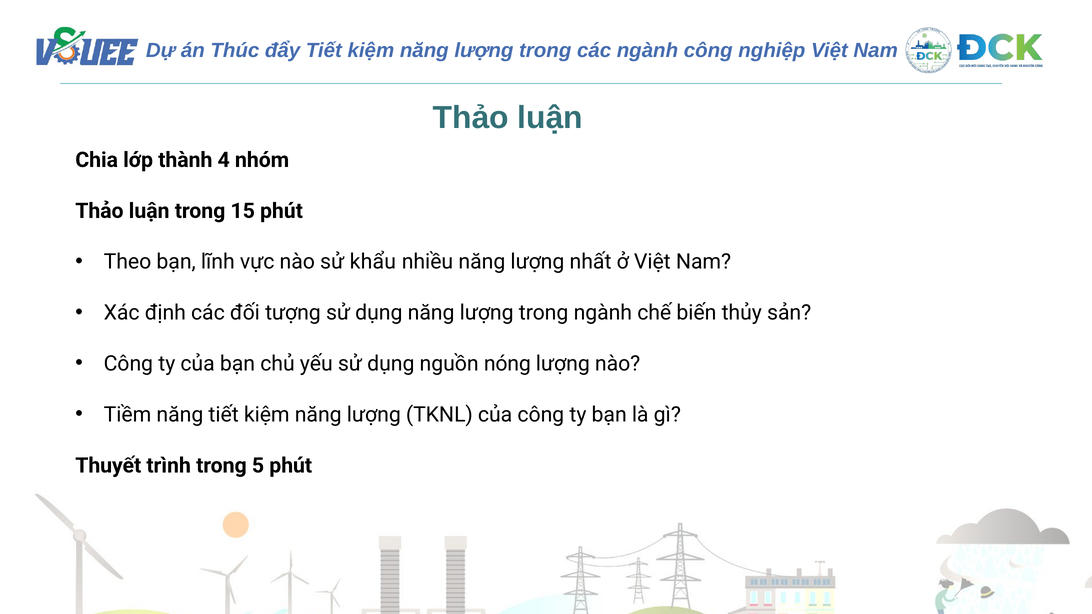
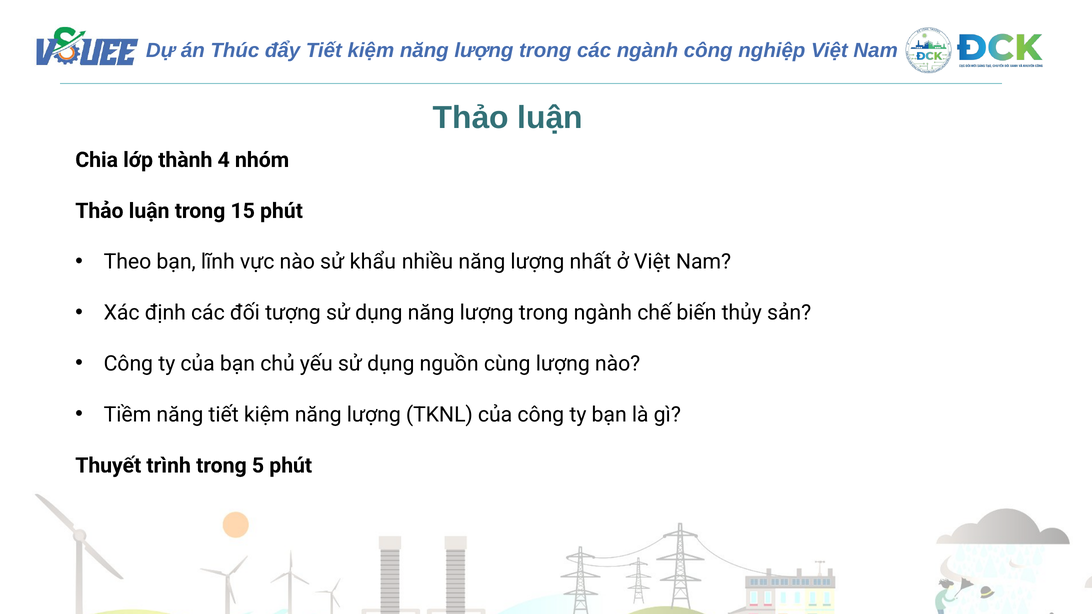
nóng: nóng -> cùng
